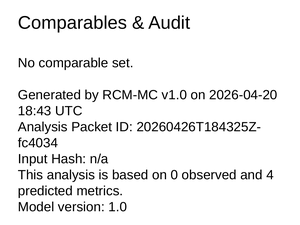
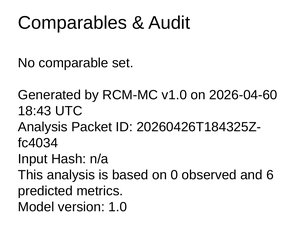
2026-04-20: 2026-04-20 -> 2026-04-60
4: 4 -> 6
